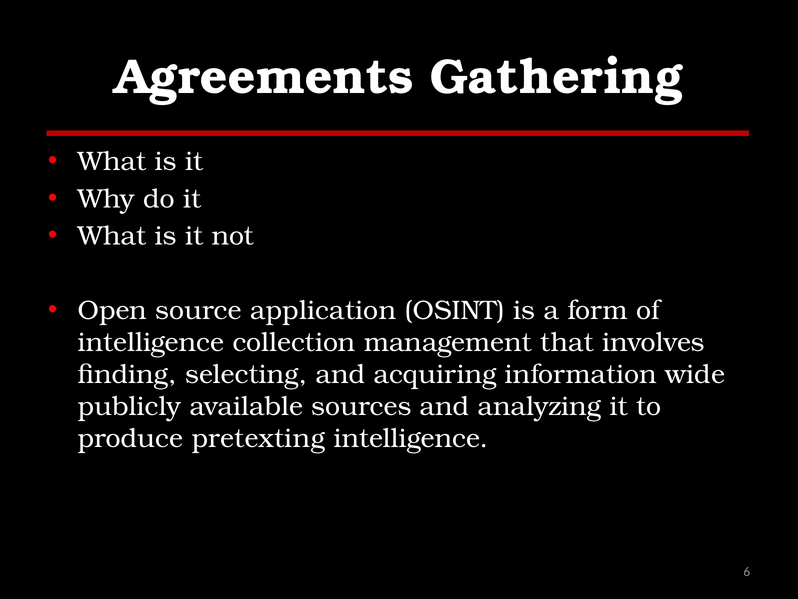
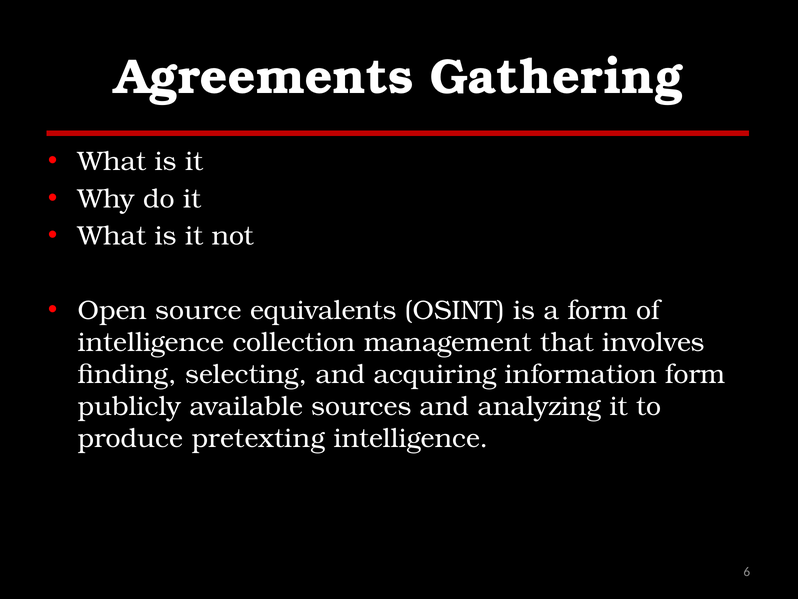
application: application -> equivalents
information wide: wide -> form
